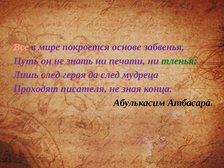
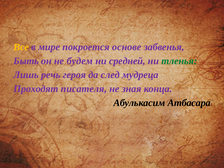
Все colour: pink -> yellow
Путь: Путь -> Быть
знать: знать -> будем
печати: печати -> средней
Лишь след: след -> речь
